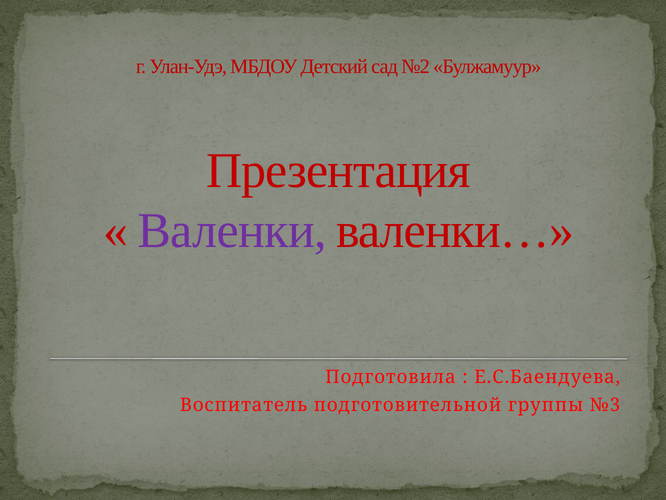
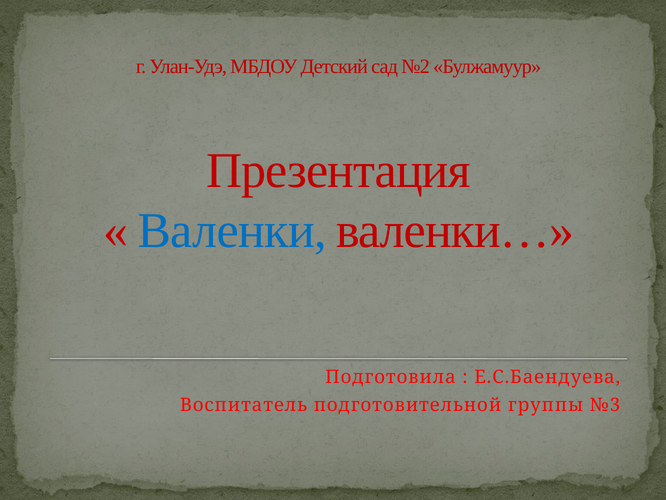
Валенки colour: purple -> blue
